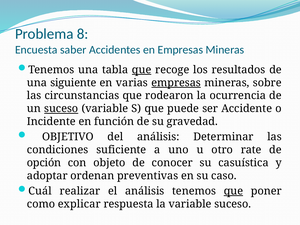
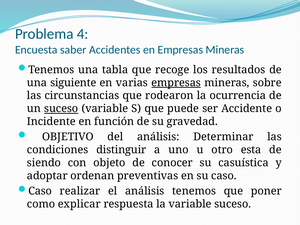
8: 8 -> 4
que at (142, 70) underline: present -> none
suficiente: suficiente -> distinguir
rate: rate -> esta
opción: opción -> siendo
Cuál at (40, 191): Cuál -> Caso
que at (233, 191) underline: present -> none
